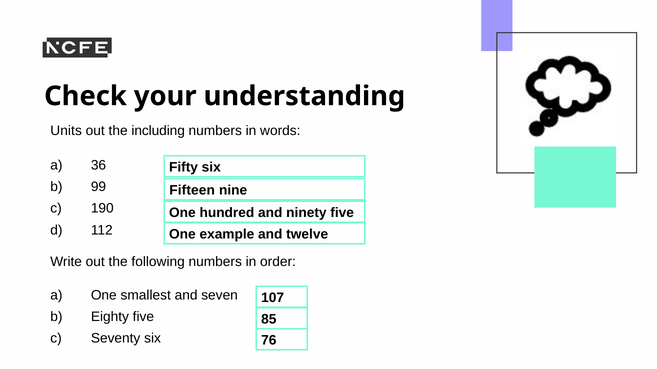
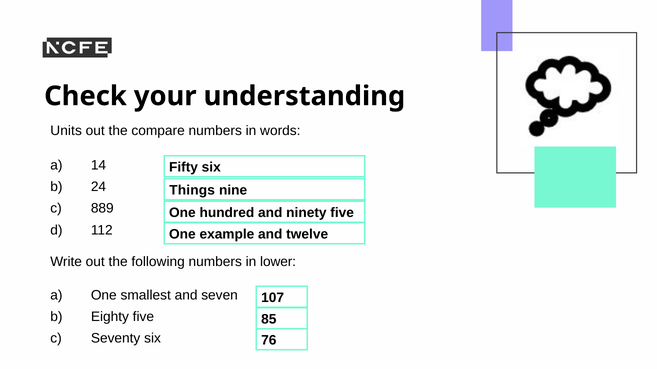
including: including -> compare
36: 36 -> 14
99: 99 -> 24
Fifteen: Fifteen -> Things
190: 190 -> 889
order: order -> lower
